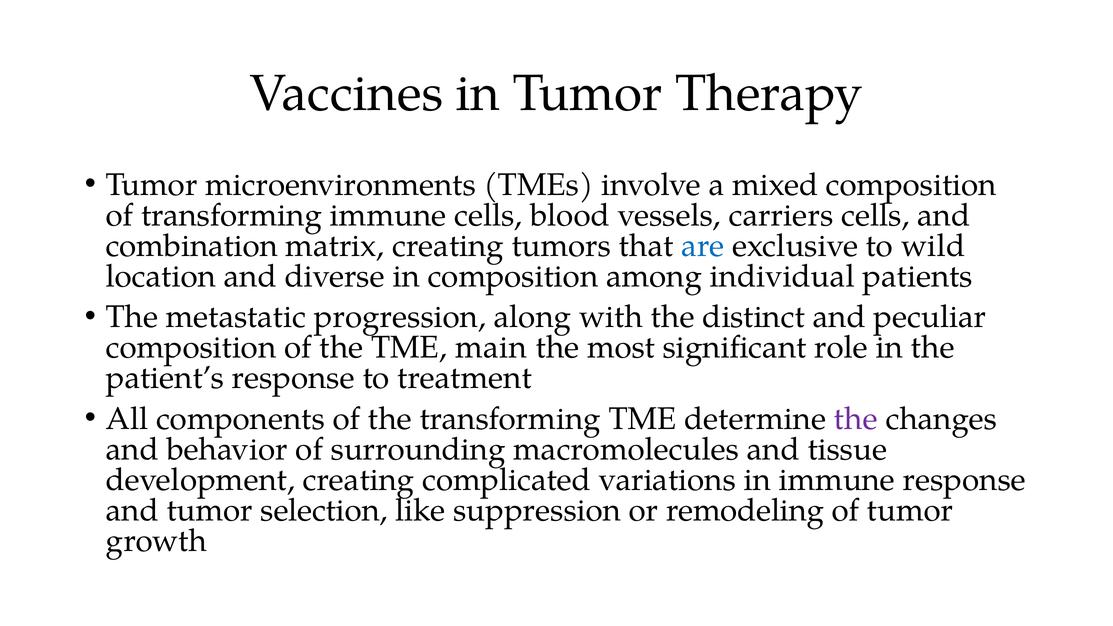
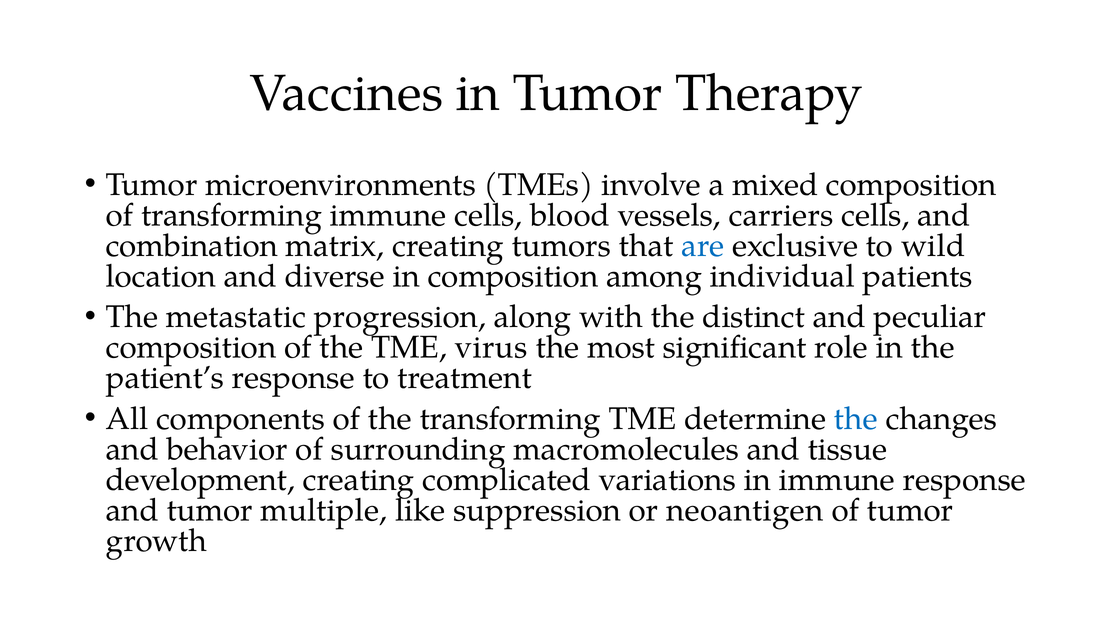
main: main -> virus
the at (856, 419) colour: purple -> blue
selection: selection -> multiple
remodeling: remodeling -> neoantigen
